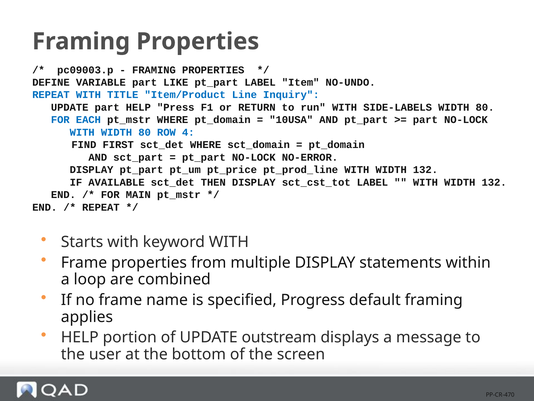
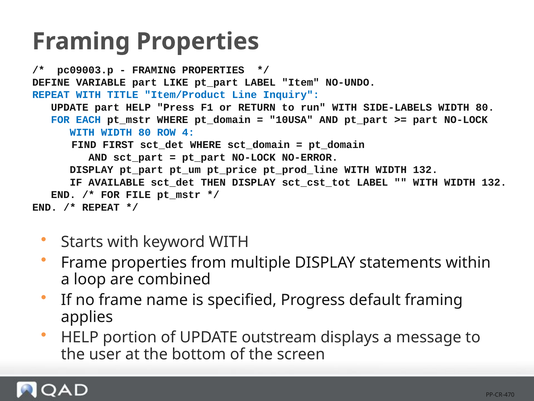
MAIN: MAIN -> FILE
